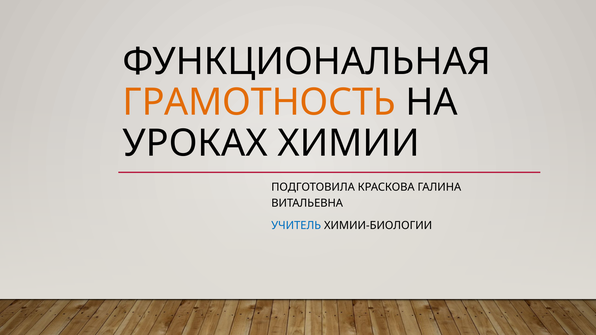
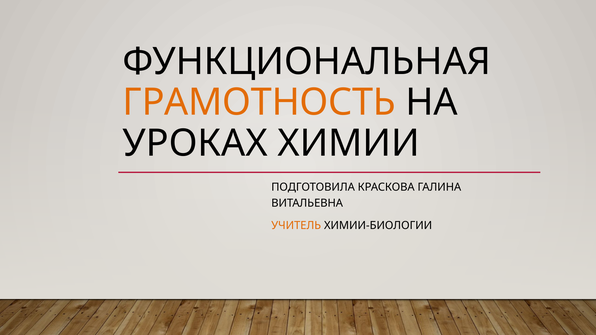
УЧИТЕЛЬ colour: blue -> orange
